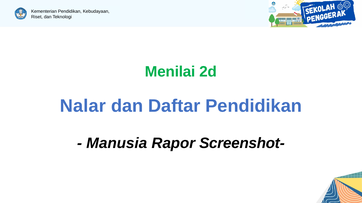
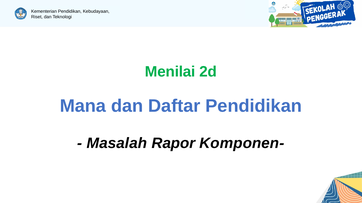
Nalar: Nalar -> Mana
Manusia: Manusia -> Masalah
Screenshot-: Screenshot- -> Komponen-
